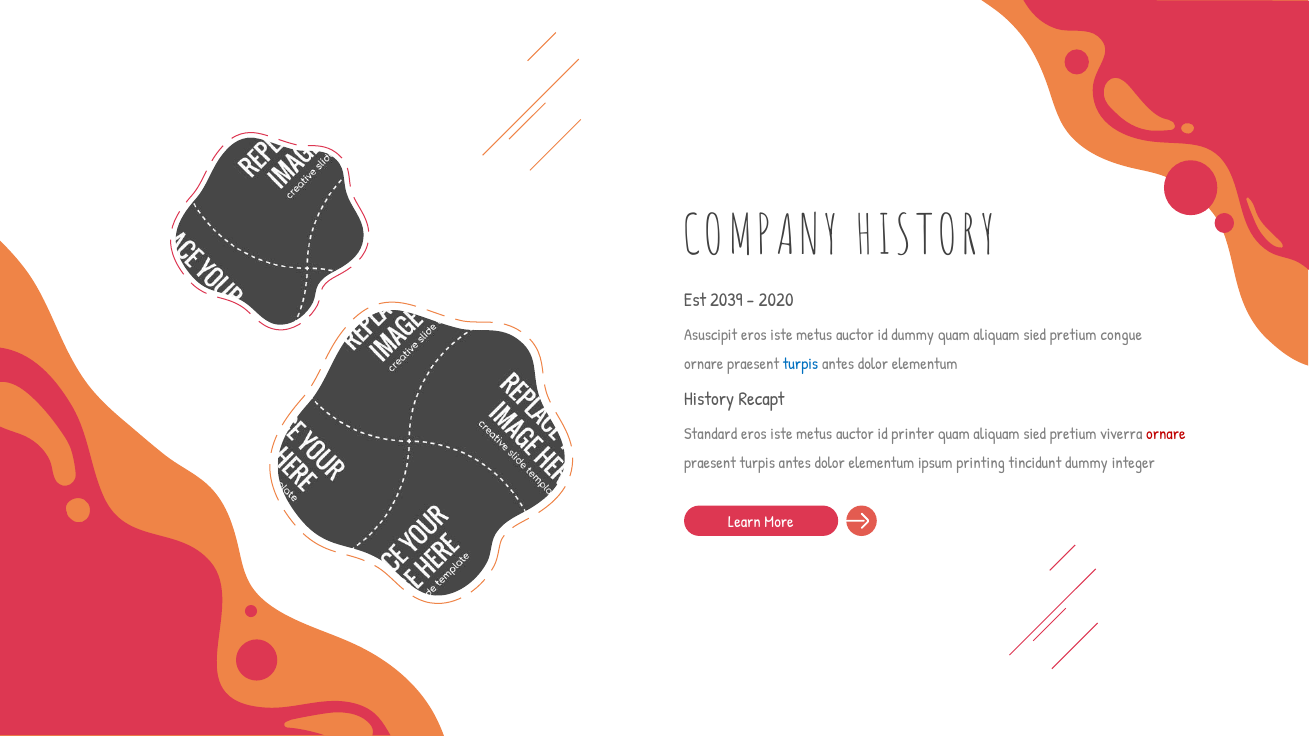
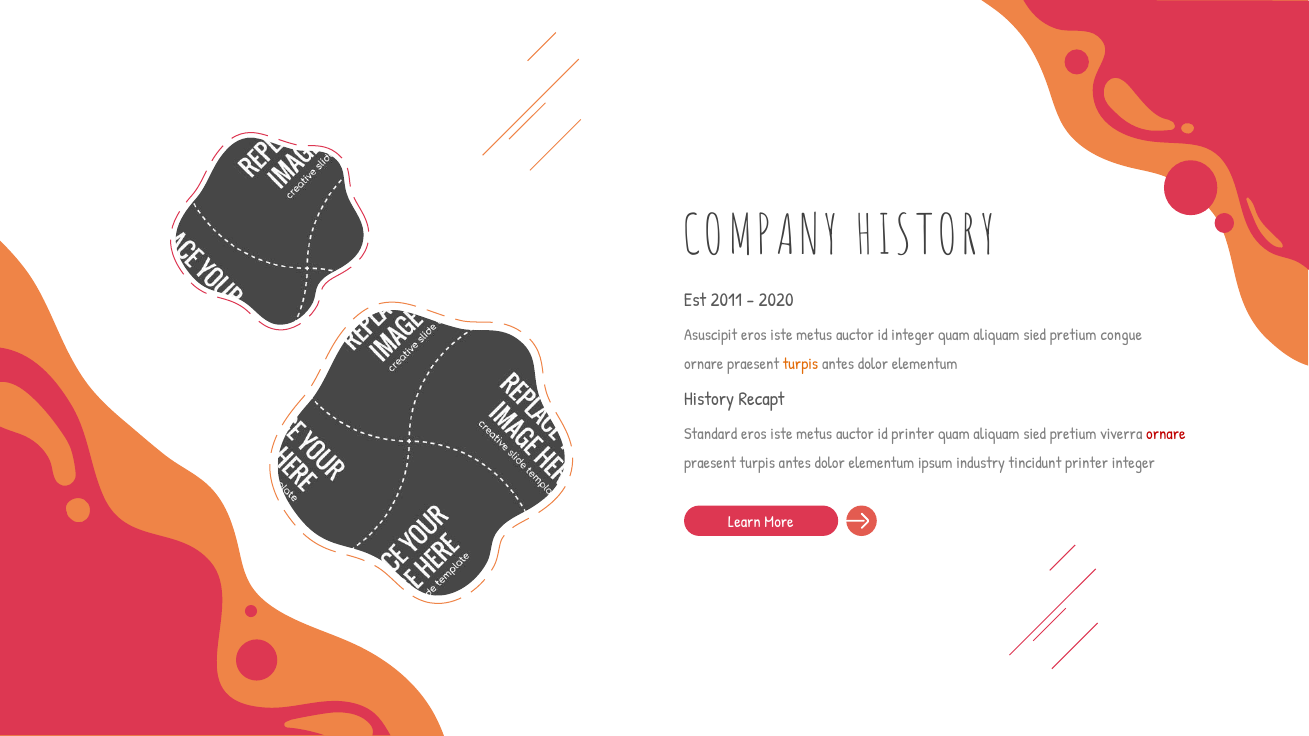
2039: 2039 -> 2011
id dummy: dummy -> integer
turpis at (801, 364) colour: blue -> orange
printing: printing -> industry
tincidunt dummy: dummy -> printer
